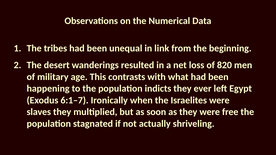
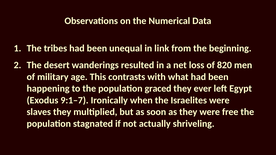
indicts: indicts -> graced
6:1–7: 6:1–7 -> 9:1–7
